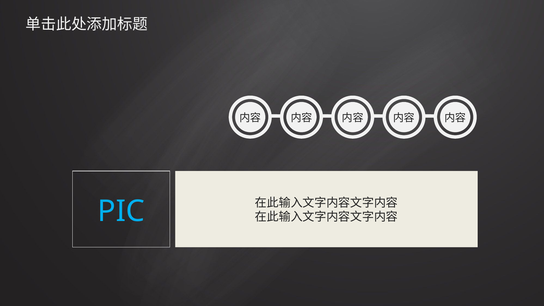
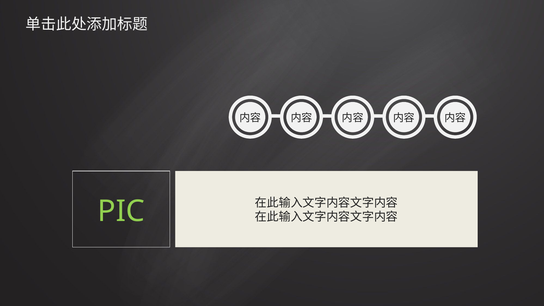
PIC colour: light blue -> light green
